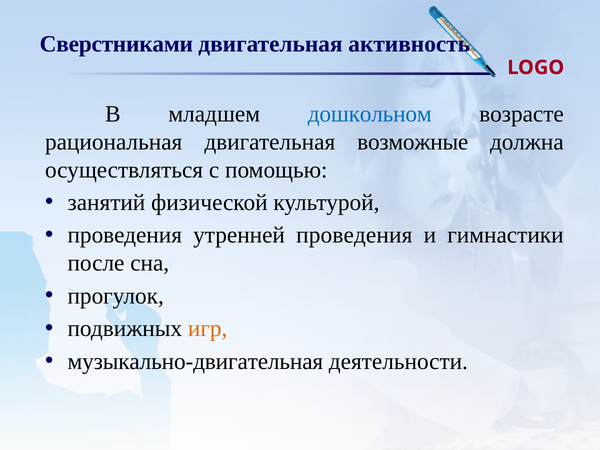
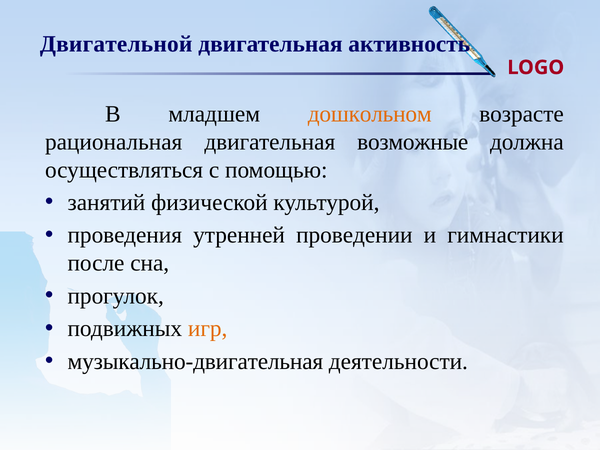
Сверстниками: Сверстниками -> Двигательной
дошкольном colour: blue -> orange
утренней проведения: проведения -> проведении
